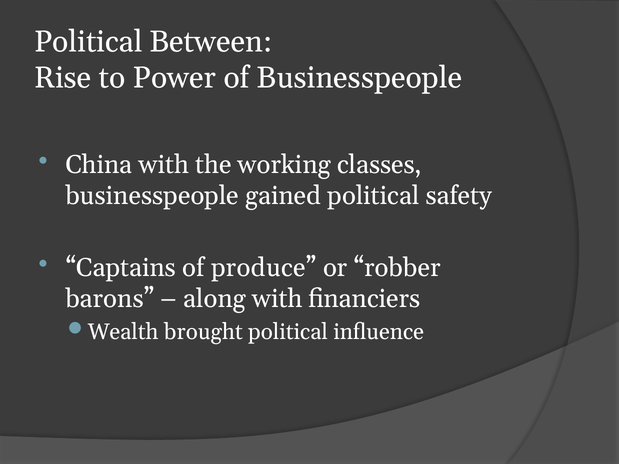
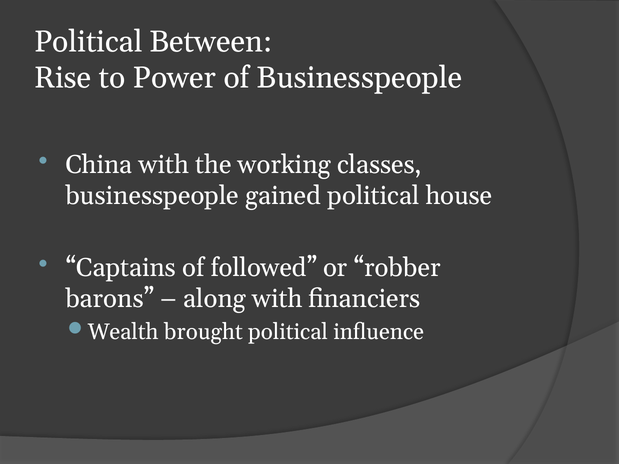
safety: safety -> house
produce: produce -> followed
